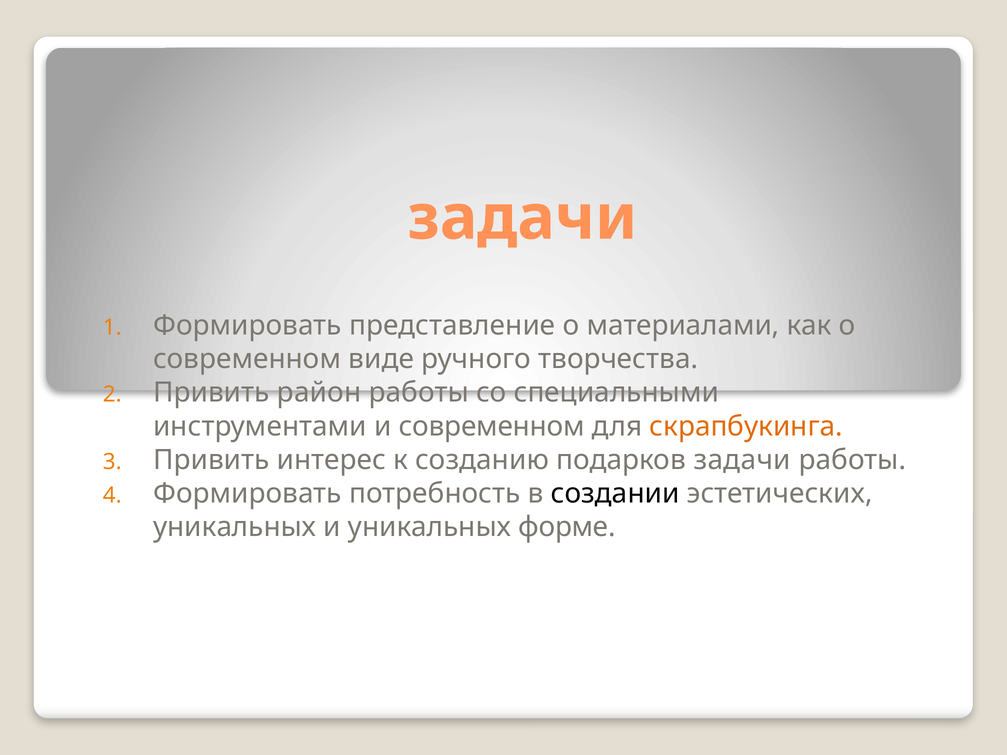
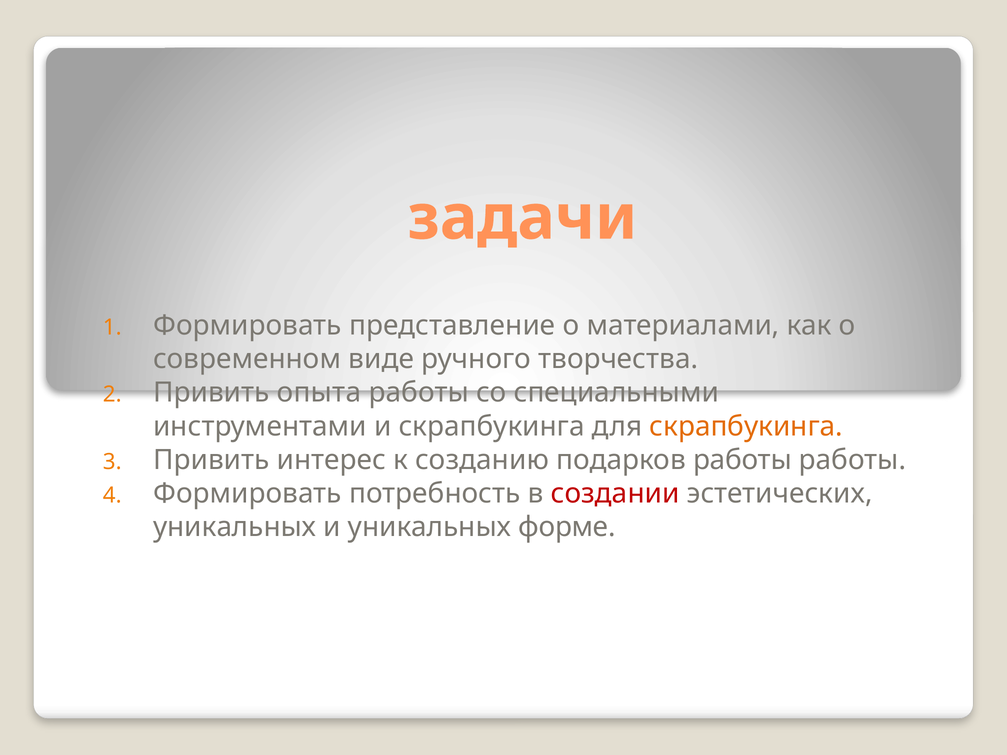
район: район -> опыта
и современном: современном -> скрапбукинга
подарков задачи: задачи -> работы
создании colour: black -> red
